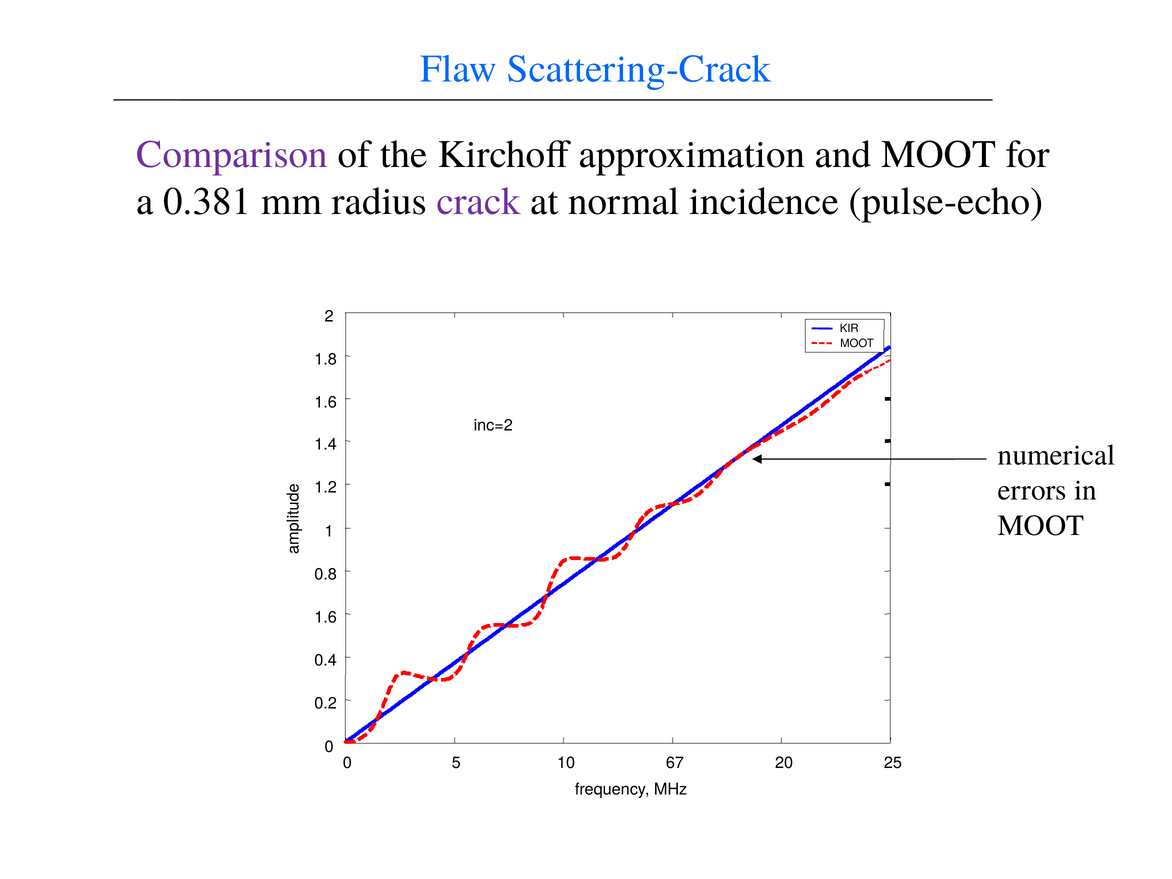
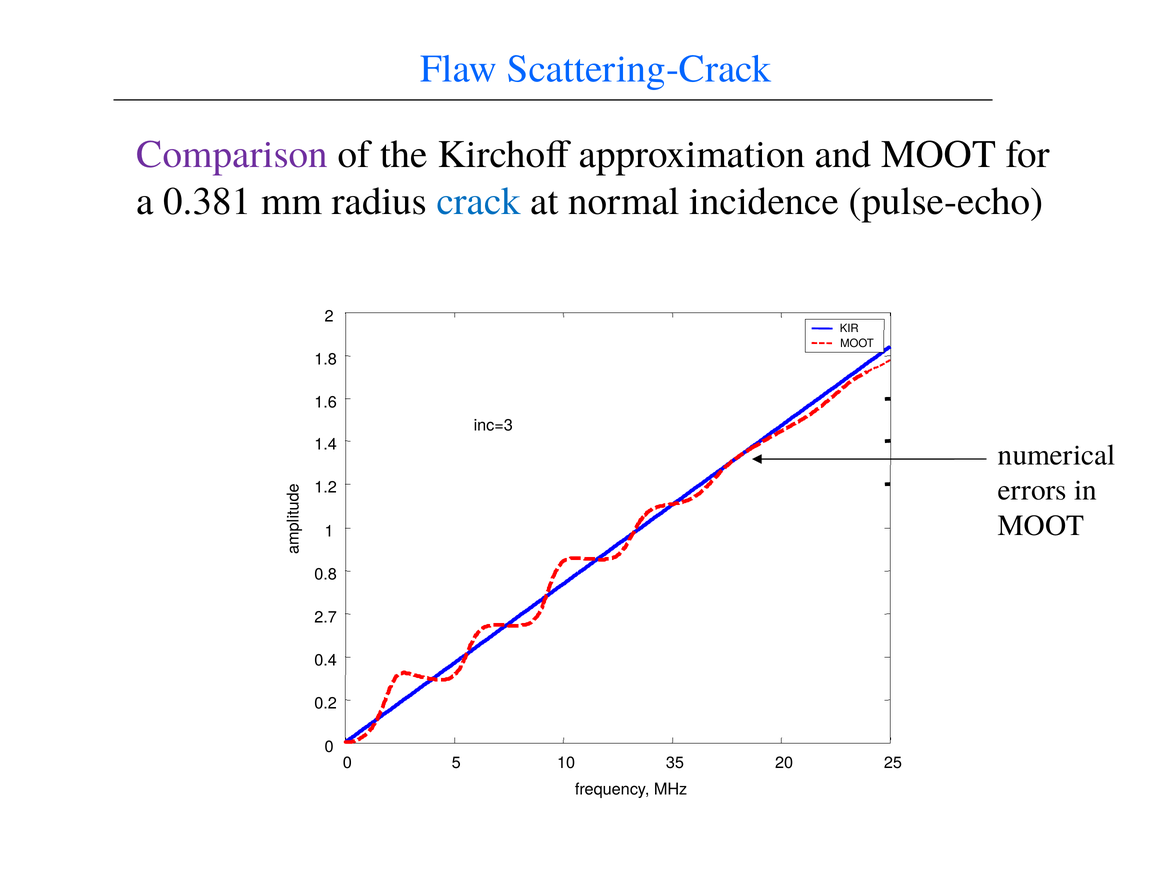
crack colour: purple -> blue
inc=2: inc=2 -> inc=3
1.6 at (326, 617): 1.6 -> 2.7
67: 67 -> 35
